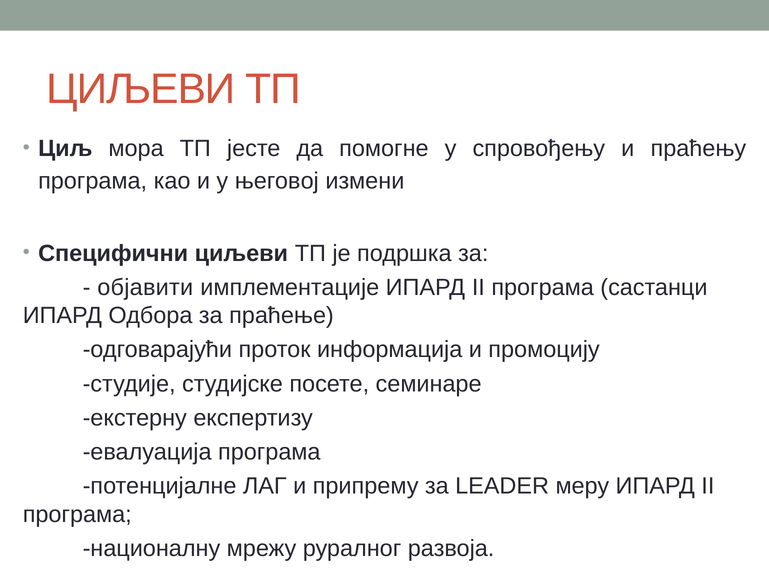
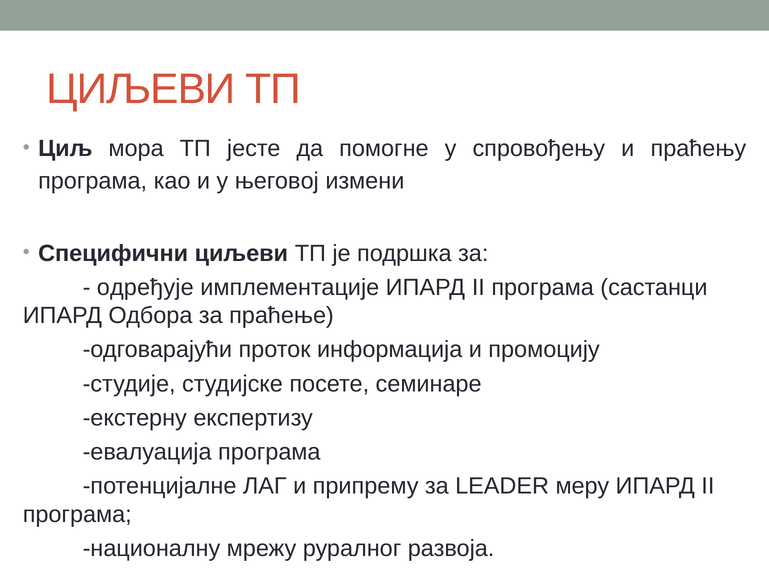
објавити: објавити -> одређује
